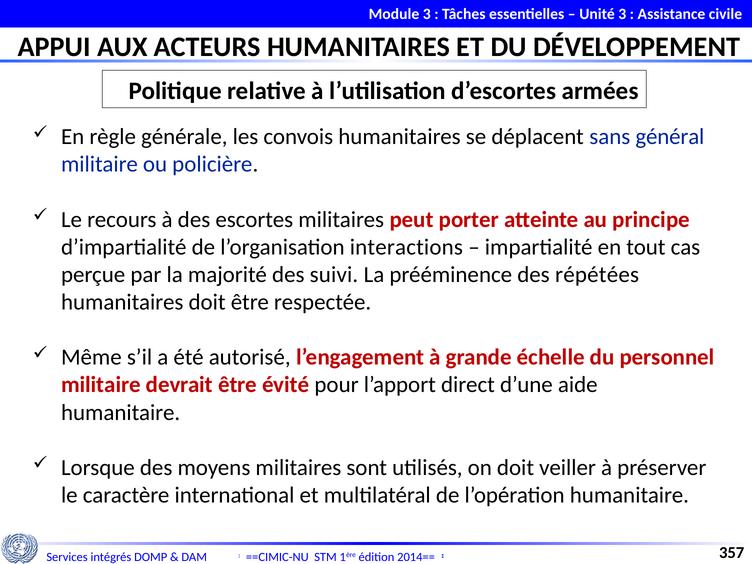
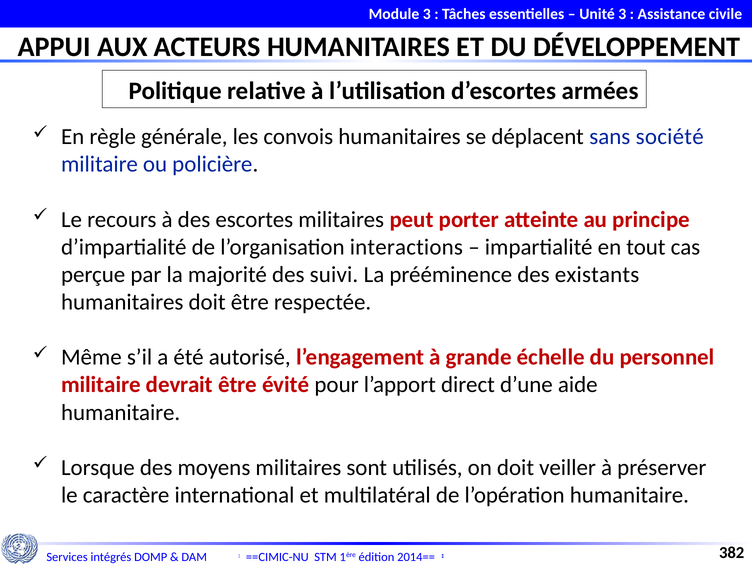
général: général -> société
répétées: répétées -> existants
357: 357 -> 382
